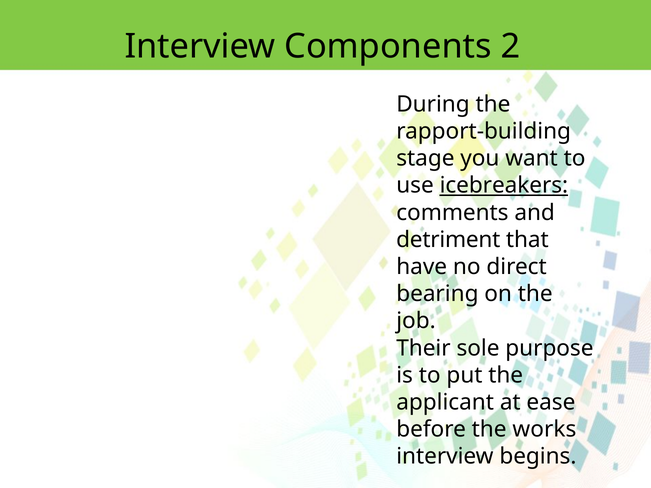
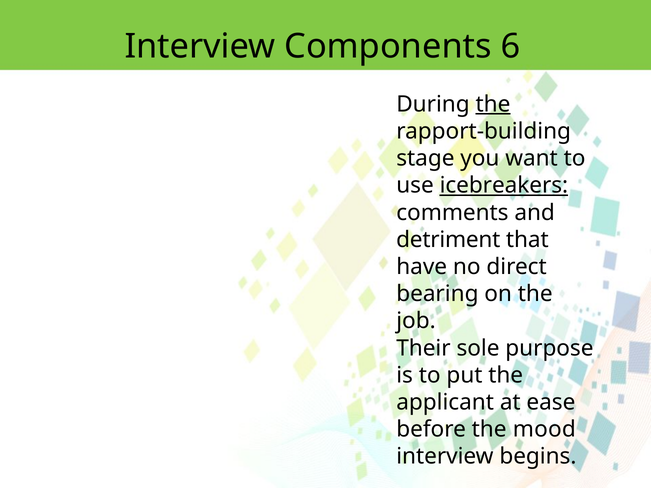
2: 2 -> 6
the at (493, 104) underline: none -> present
works: works -> mood
